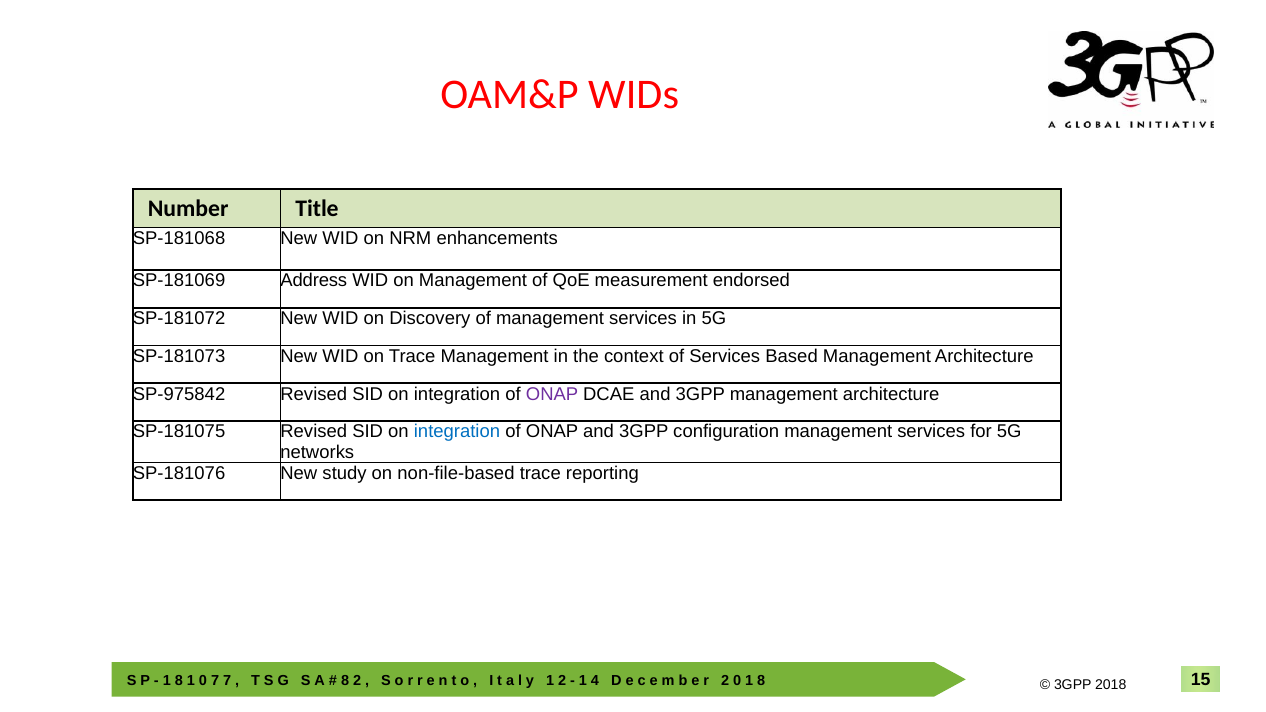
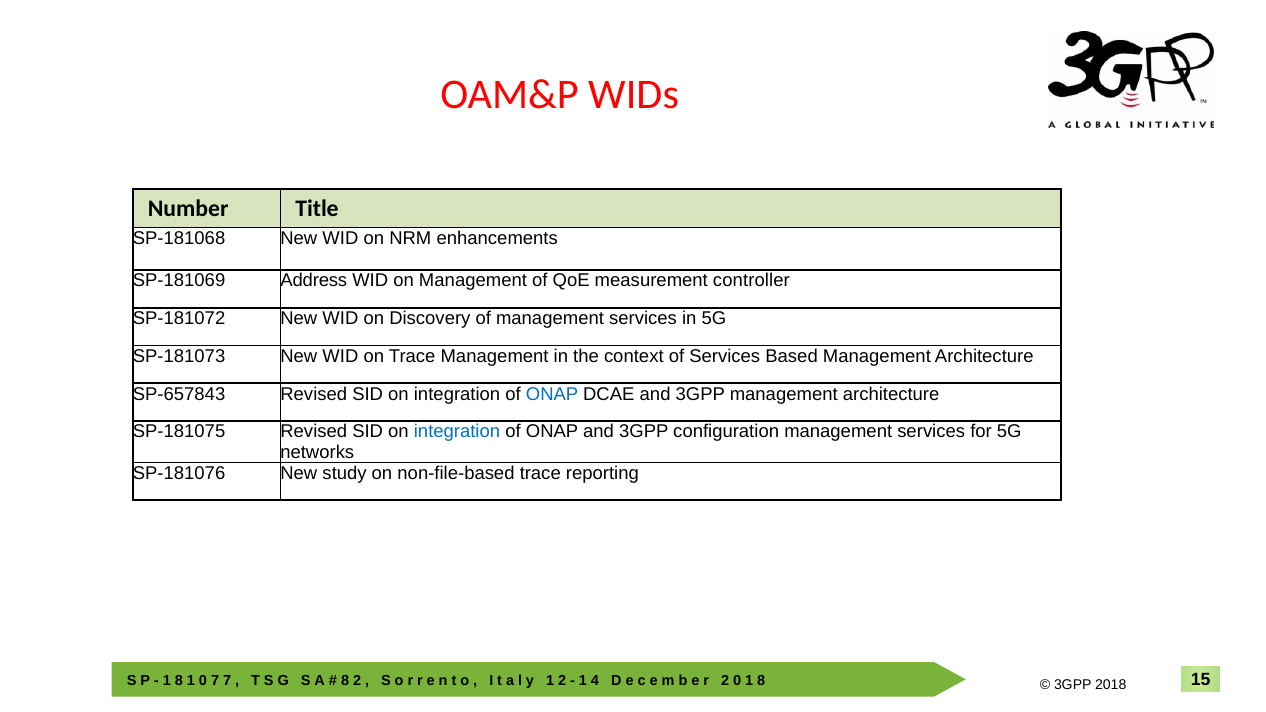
endorsed: endorsed -> controller
SP-975842: SP-975842 -> SP-657843
ONAP at (552, 394) colour: purple -> blue
